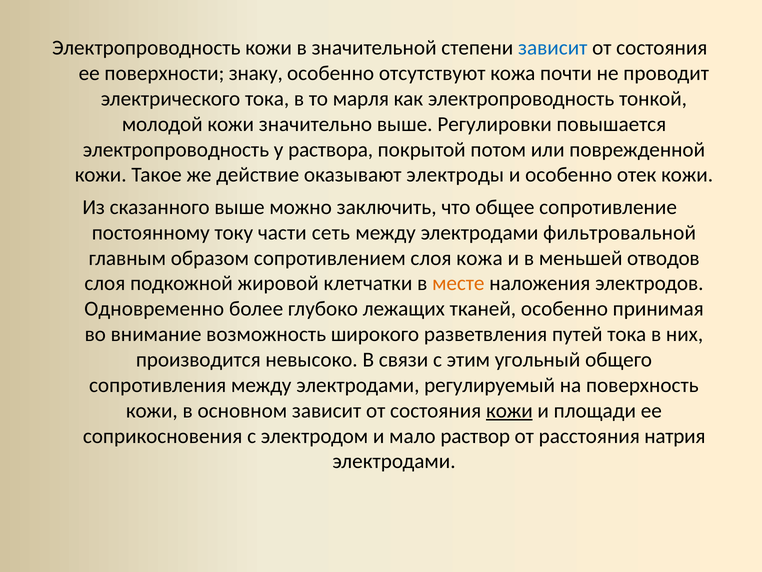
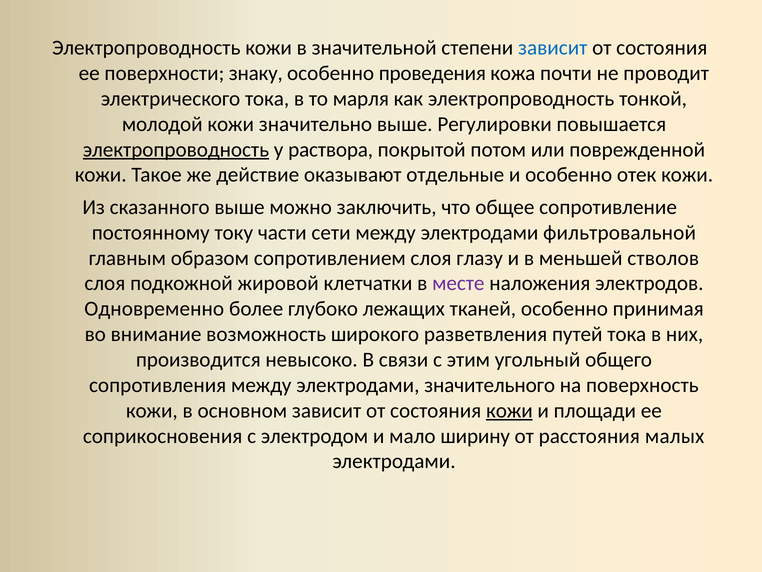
отсутствуют: отсутствуют -> проведения
электропроводность at (176, 149) underline: none -> present
электроды: электроды -> отдельные
сеть: сеть -> сети
слоя кожа: кожа -> глазу
отводов: отводов -> стволов
месте colour: orange -> purple
регулируемый: регулируемый -> значительного
раствор: раствор -> ширину
натрия: натрия -> малых
